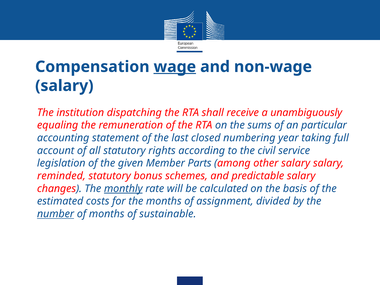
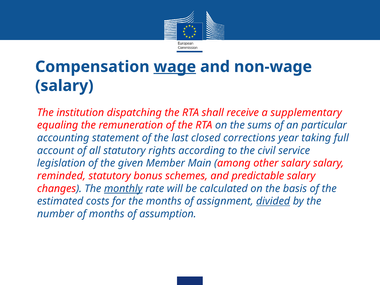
unambiguously: unambiguously -> supplementary
numbering: numbering -> corrections
Parts: Parts -> Main
divided underline: none -> present
number underline: present -> none
sustainable: sustainable -> assumption
